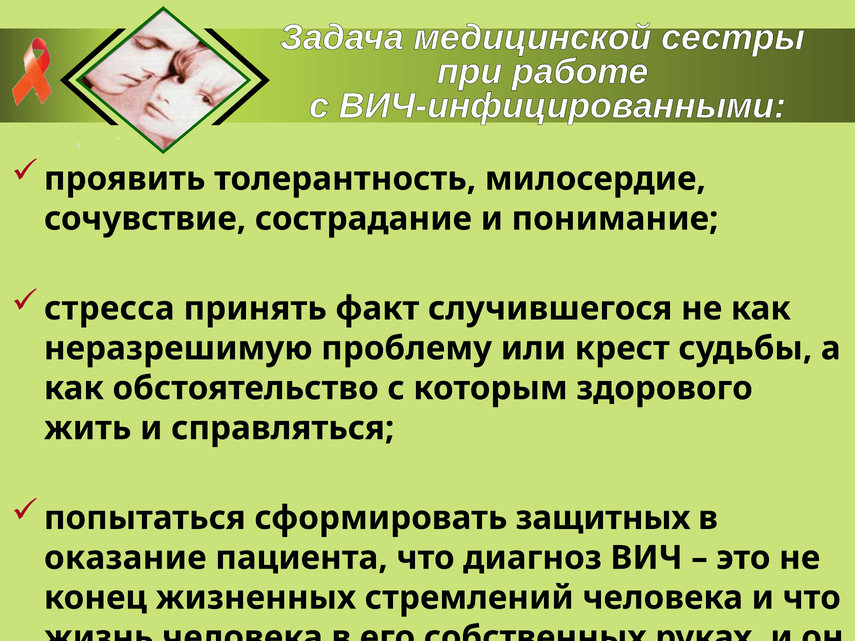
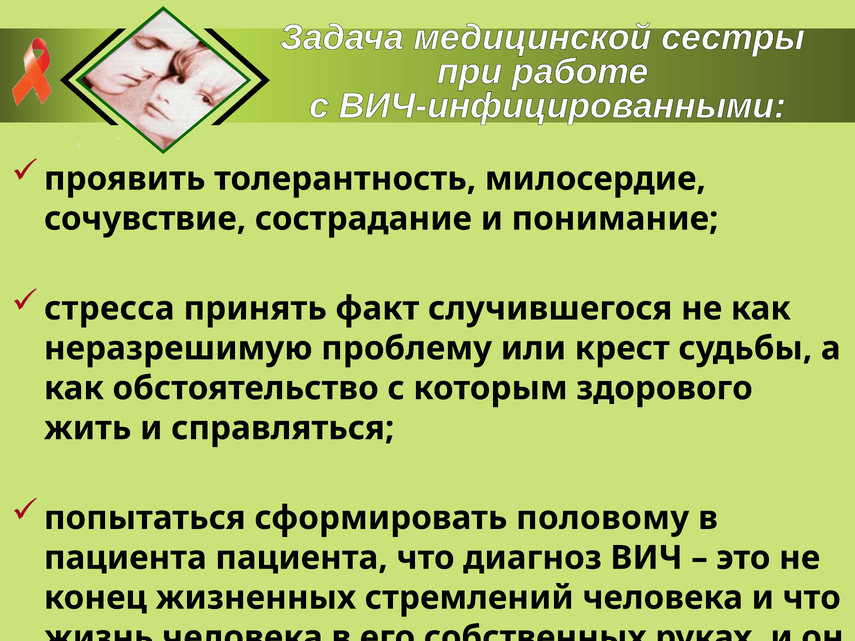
защитных: защитных -> половому
оказание at (125, 558): оказание -> пациента
